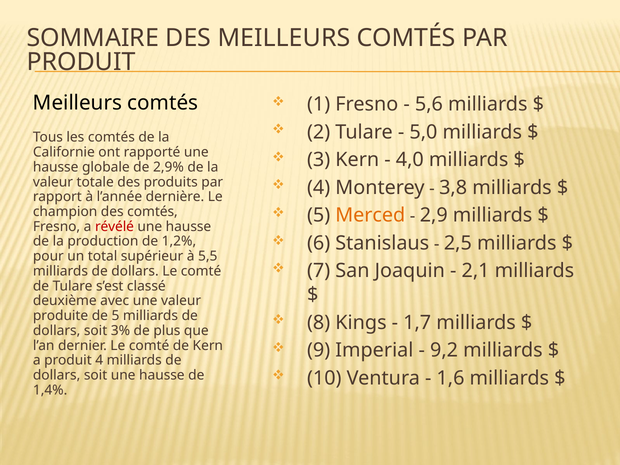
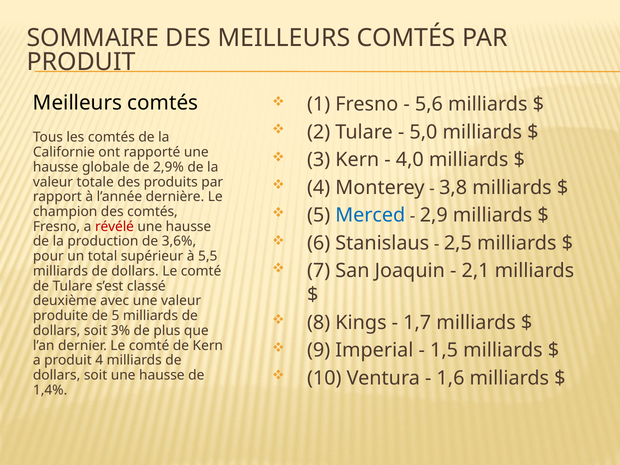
Merced colour: orange -> blue
1,2%: 1,2% -> 3,6%
9,2: 9,2 -> 1,5
